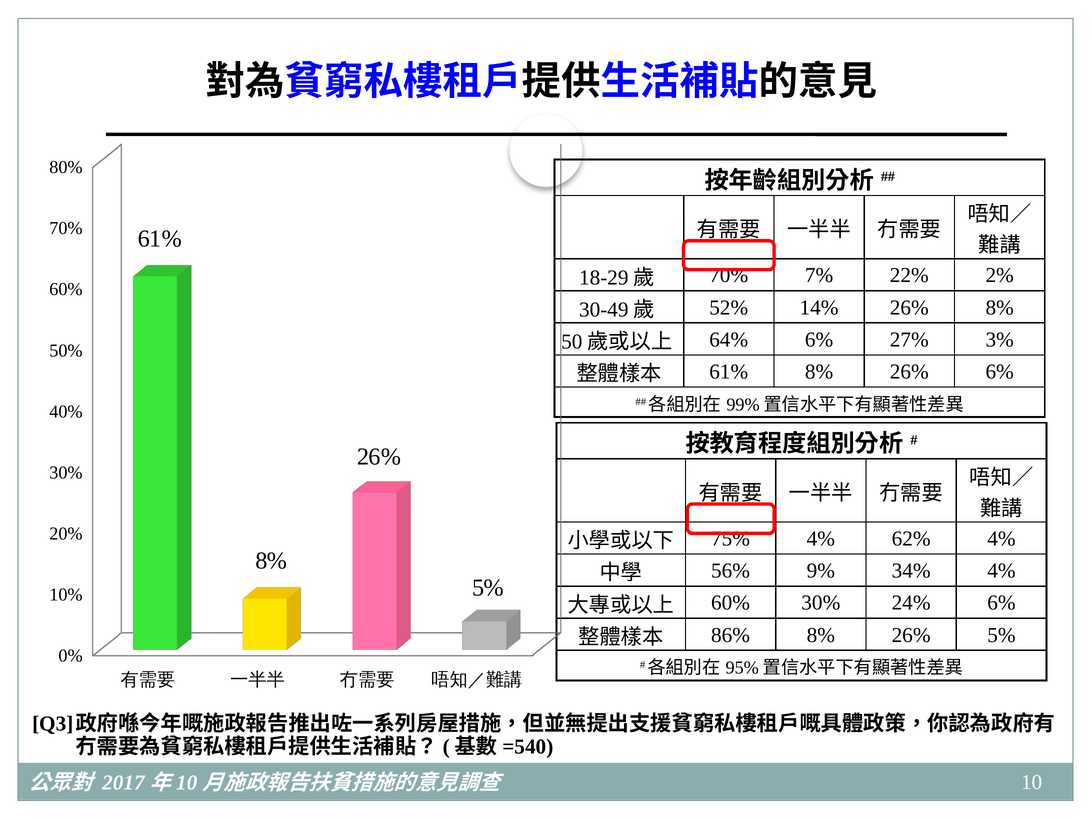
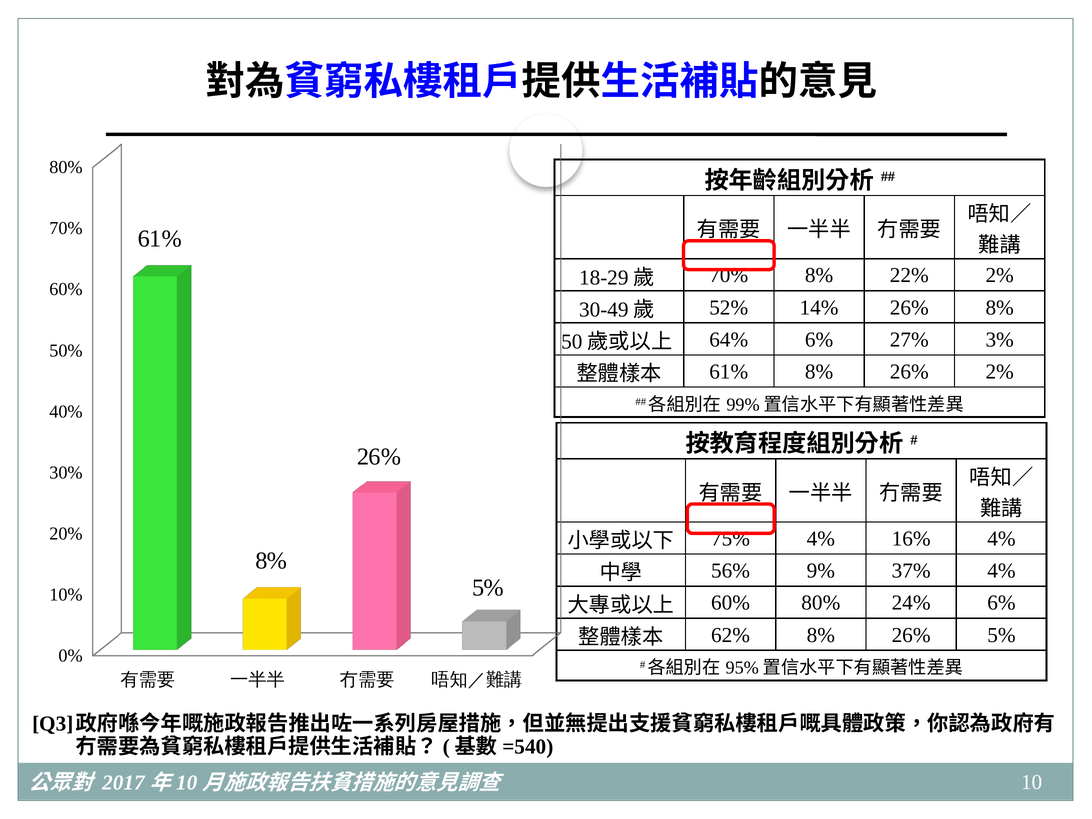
70% 7%: 7% -> 8%
26% 6%: 6% -> 2%
62%: 62% -> 16%
34%: 34% -> 37%
60% 30%: 30% -> 80%
86%: 86% -> 62%
